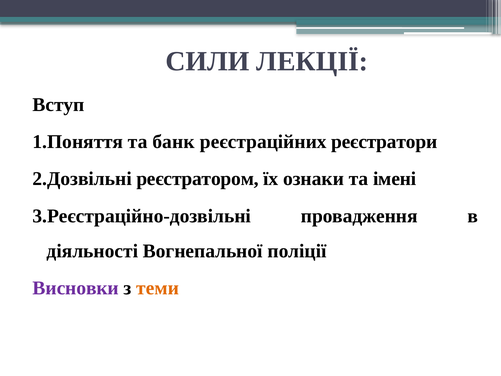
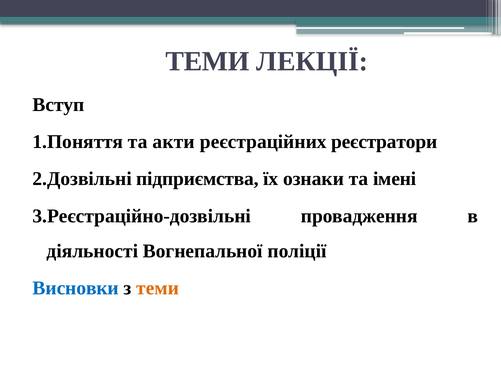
СИЛИ at (207, 61): СИЛИ -> ТЕМИ
банк: банк -> акти
реєстратором: реєстратором -> підприємства
Висновки colour: purple -> blue
